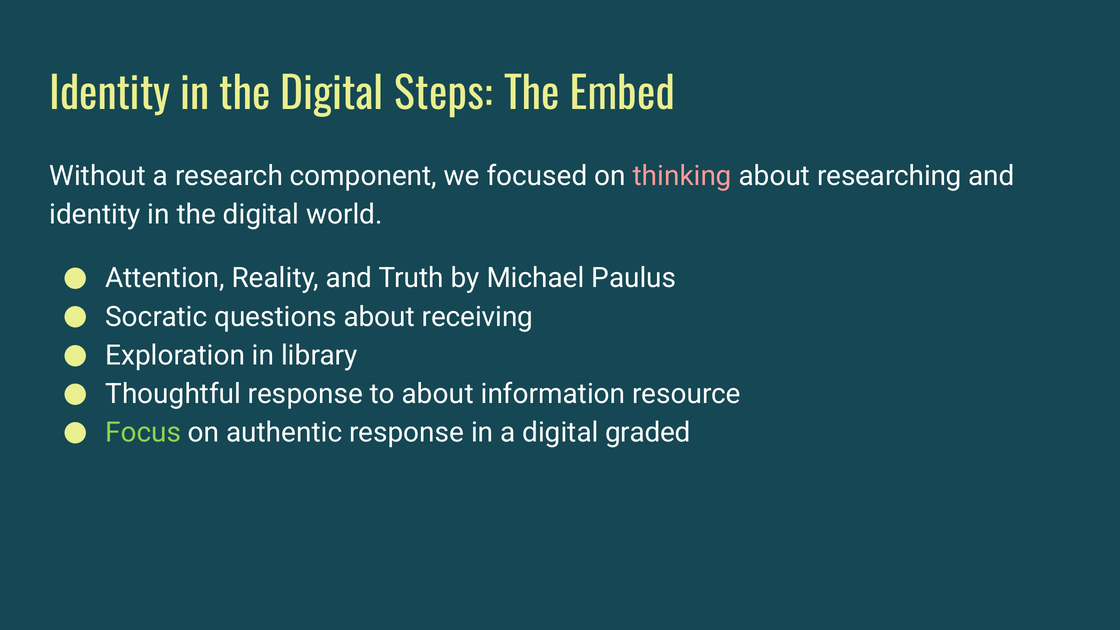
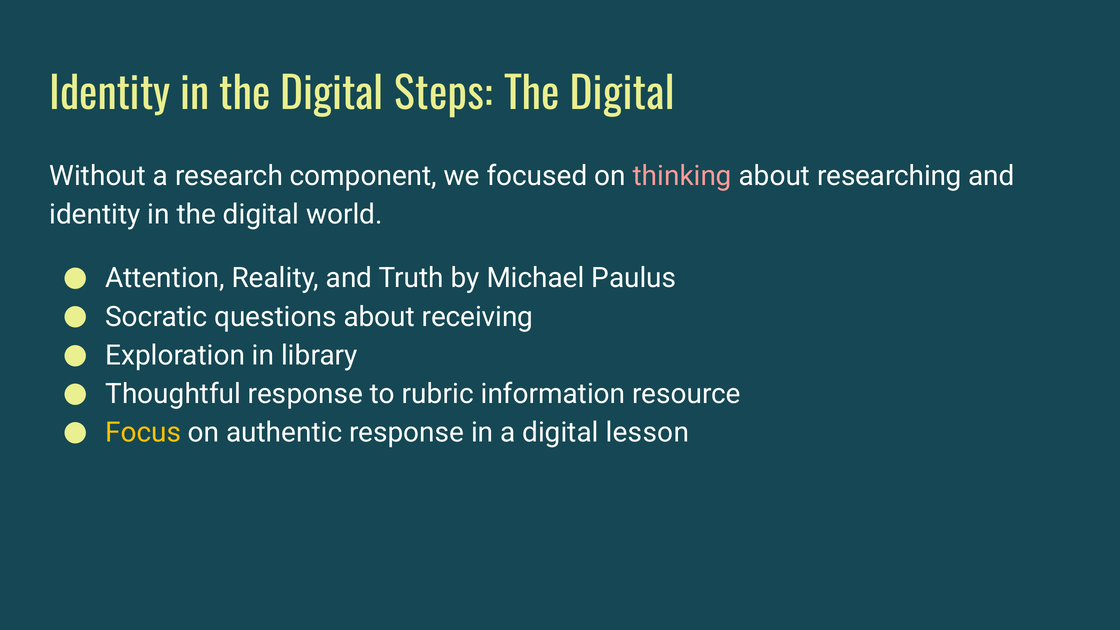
Embed at (622, 95): Embed -> Digital
to about: about -> rubric
Focus colour: light green -> yellow
graded: graded -> lesson
